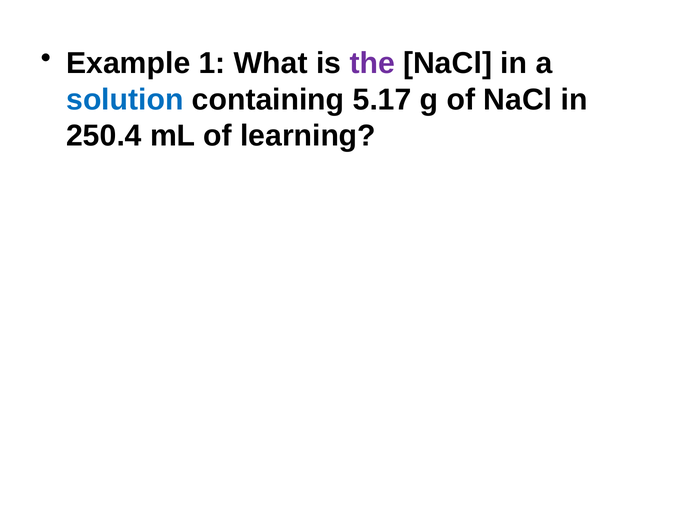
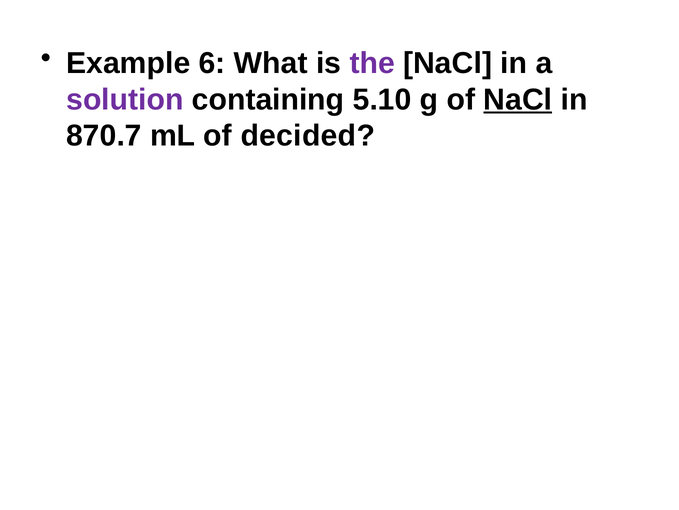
1: 1 -> 6
solution colour: blue -> purple
5.17: 5.17 -> 5.10
NaCl at (518, 99) underline: none -> present
250.4: 250.4 -> 870.7
learning: learning -> decided
